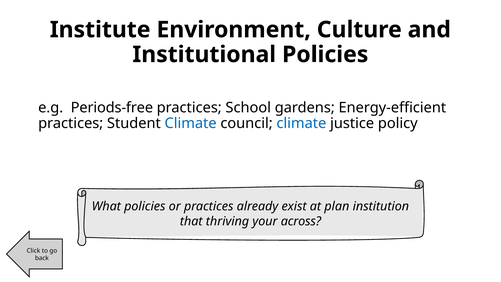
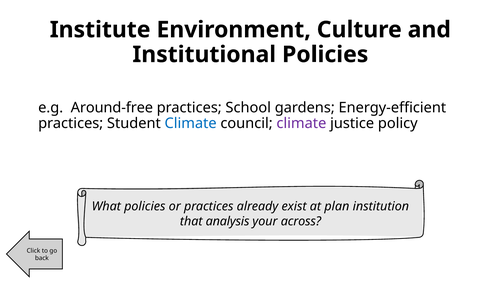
Periods-free: Periods-free -> Around-free
climate at (301, 123) colour: blue -> purple
thriving: thriving -> analysis
